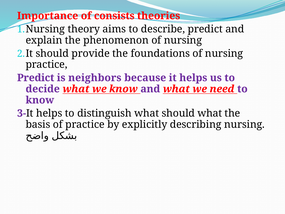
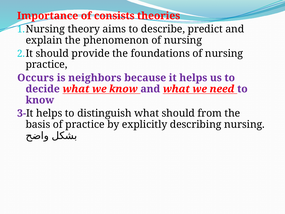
Predict at (36, 78): Predict -> Occurs
should what: what -> from
